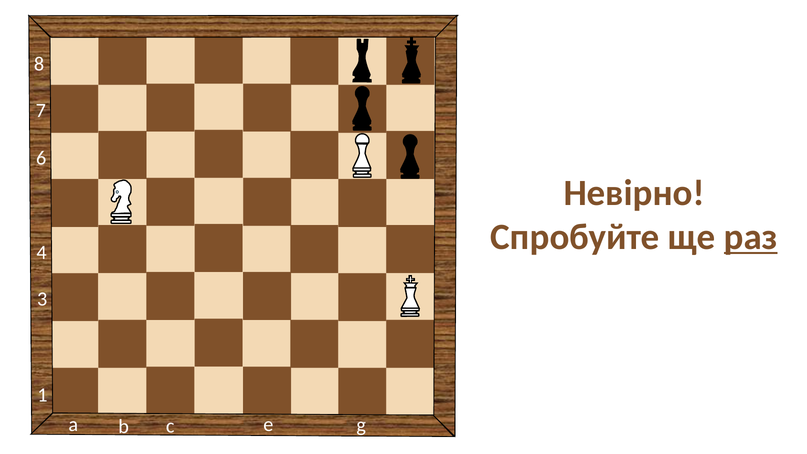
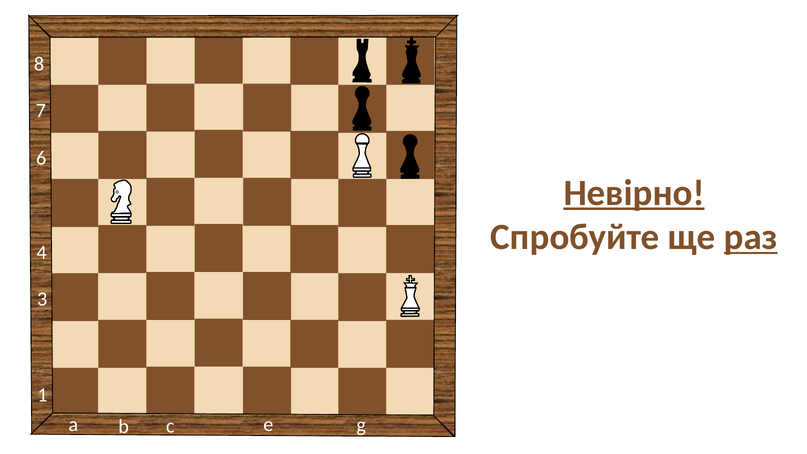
Невірно underline: none -> present
